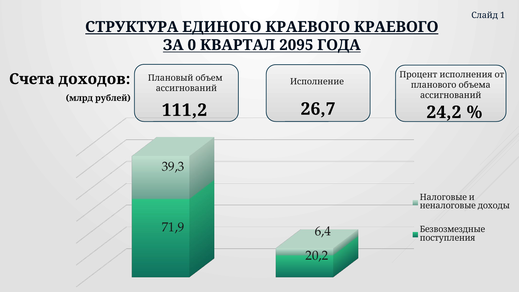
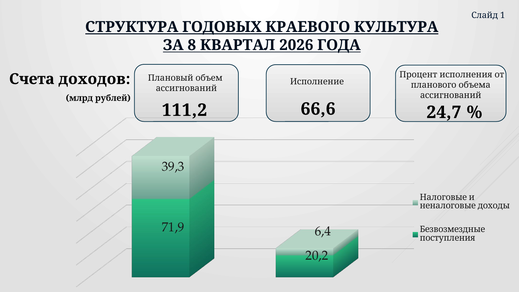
ЕДИНОГО: ЕДИНОГО -> ГОДОВЫХ
КРАЕВОГО КРАЕВОГО: КРАЕВОГО -> КУЛЬТУРА
0: 0 -> 8
2095: 2095 -> 2026
26,7: 26,7 -> 66,6
24,2: 24,2 -> 24,7
